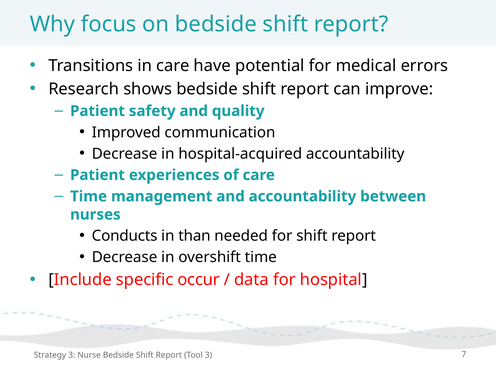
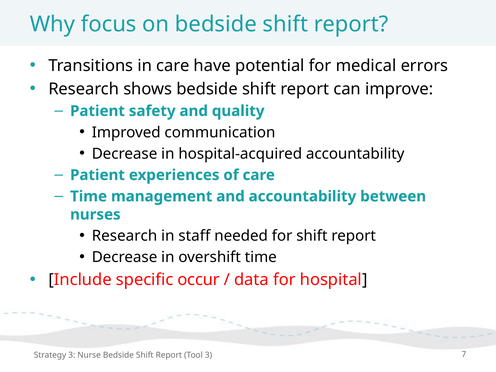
Conducts at (125, 236): Conducts -> Research
than: than -> staff
